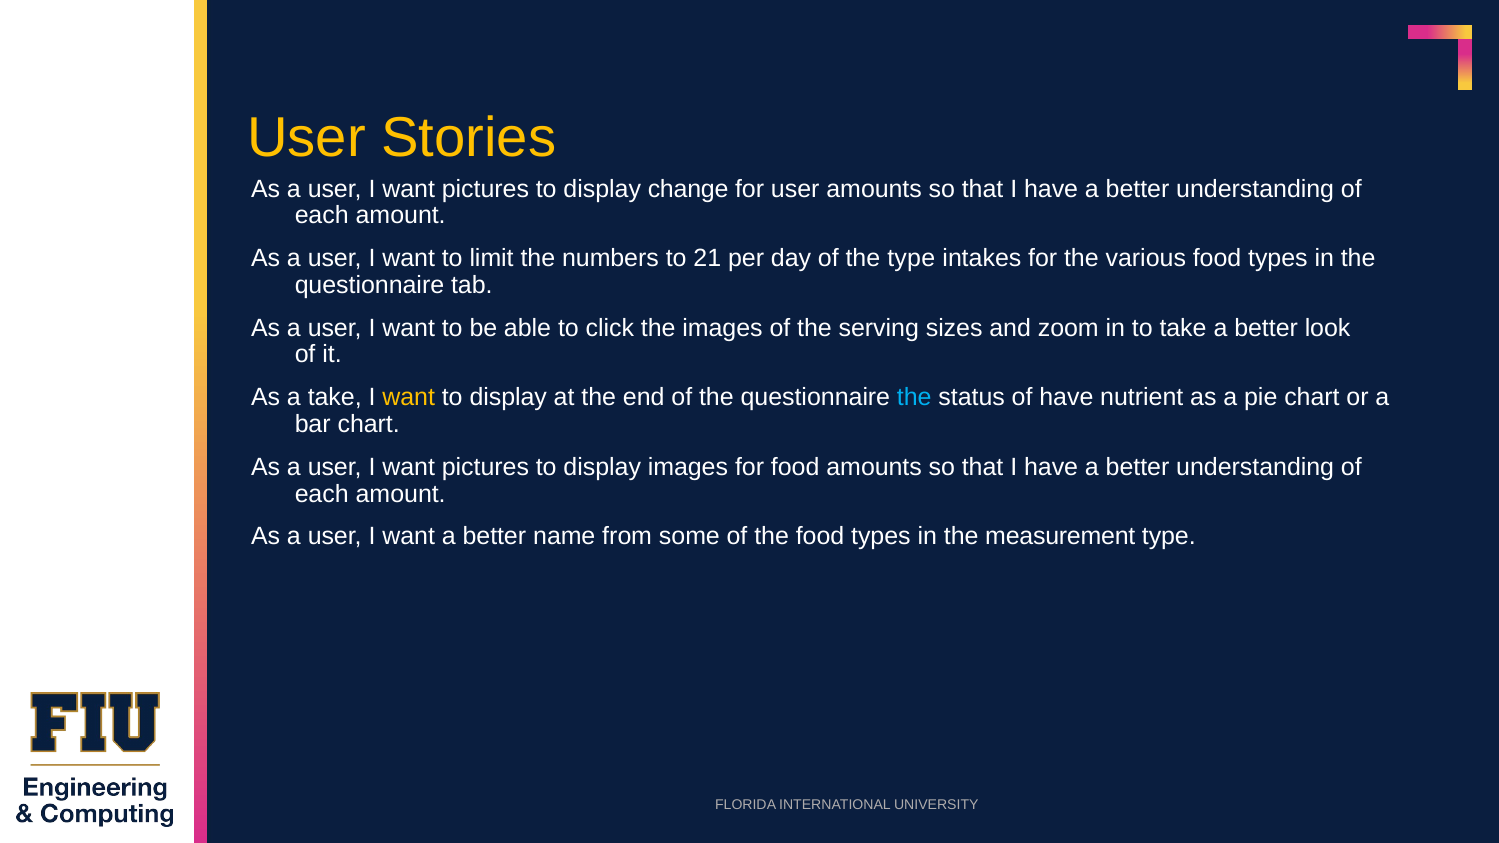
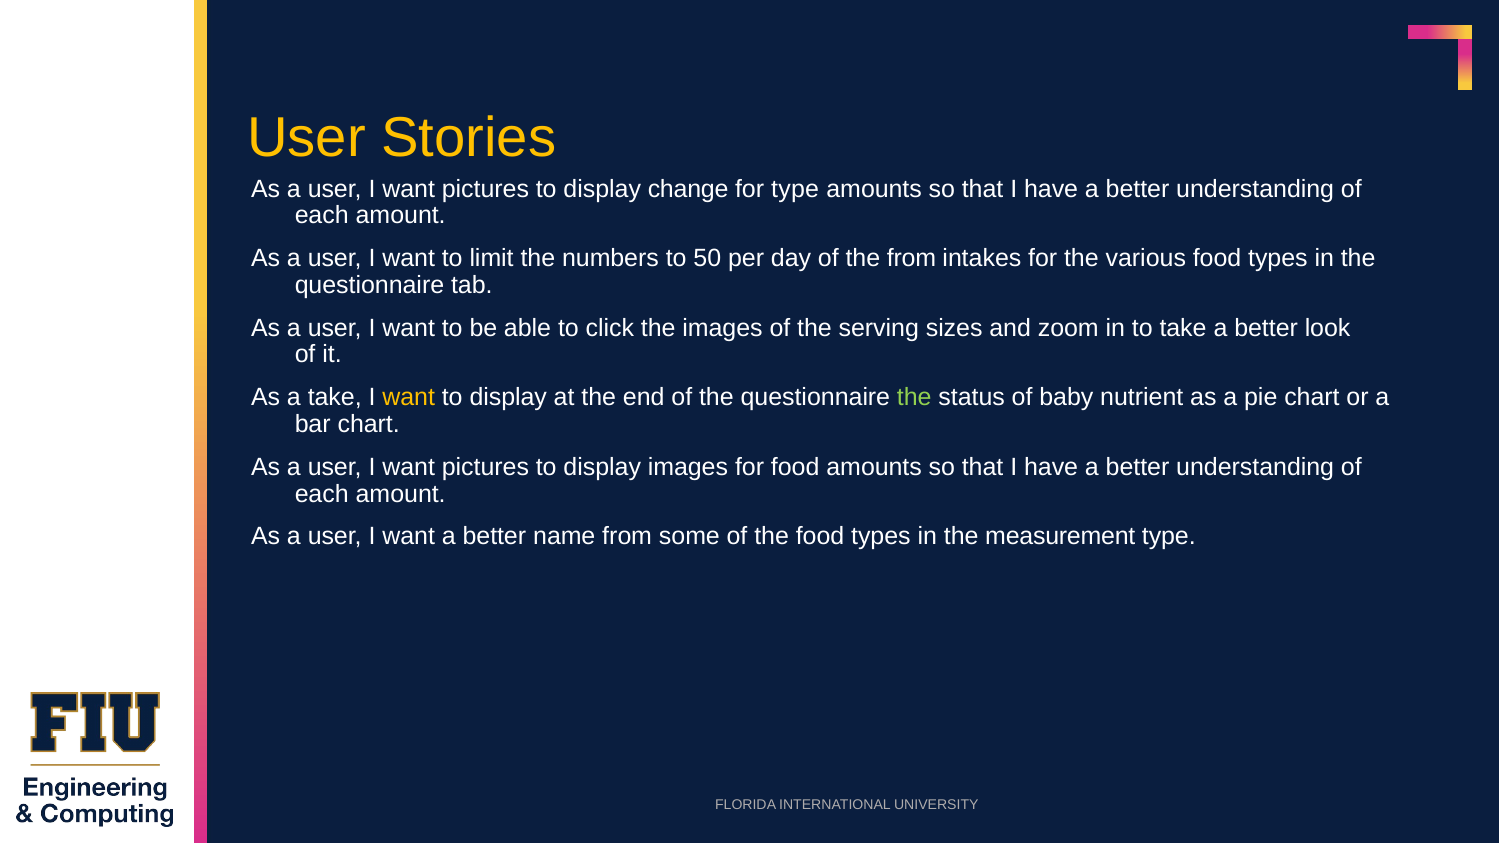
for user: user -> type
21: 21 -> 50
the type: type -> from
the at (914, 397) colour: light blue -> light green
of have: have -> baby
